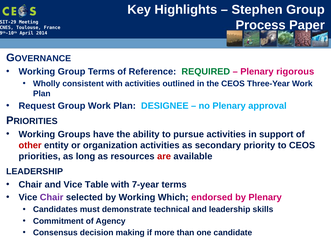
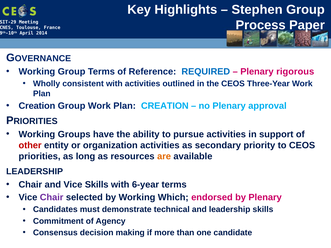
REQUIRED colour: green -> blue
Request at (37, 106): Request -> Creation
Plan DESIGNEE: DESIGNEE -> CREATION
are colour: red -> orange
Vice Table: Table -> Skills
7-year: 7-year -> 6-year
